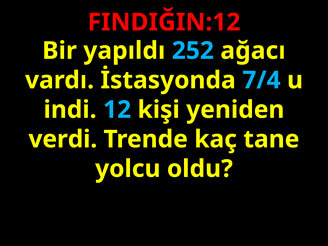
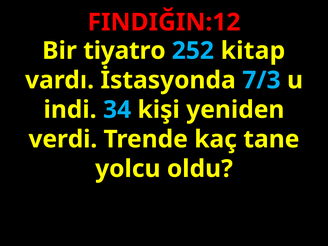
yapıldı: yapıldı -> tiyatro
ağacı: ağacı -> kitap
7/4: 7/4 -> 7/3
12: 12 -> 34
